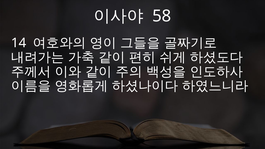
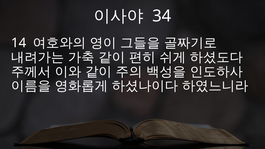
58: 58 -> 34
